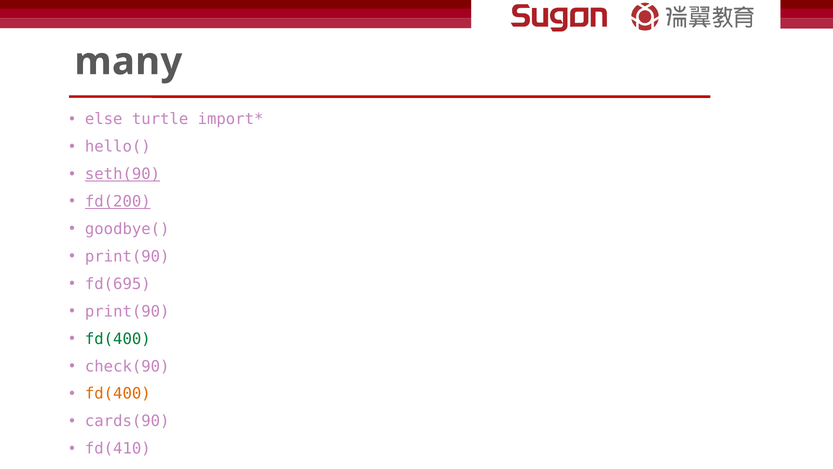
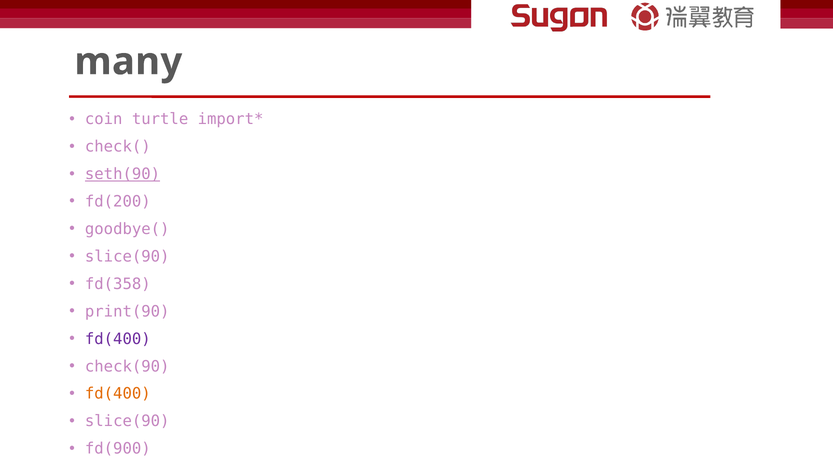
else: else -> coin
hello(: hello( -> check(
fd(200 at (118, 201) underline: present -> none
print(90 at (127, 256): print(90 -> slice(90
fd(695: fd(695 -> fd(358
fd(400 at (118, 339) colour: green -> purple
cards(90 at (127, 421): cards(90 -> slice(90
fd(410: fd(410 -> fd(900
